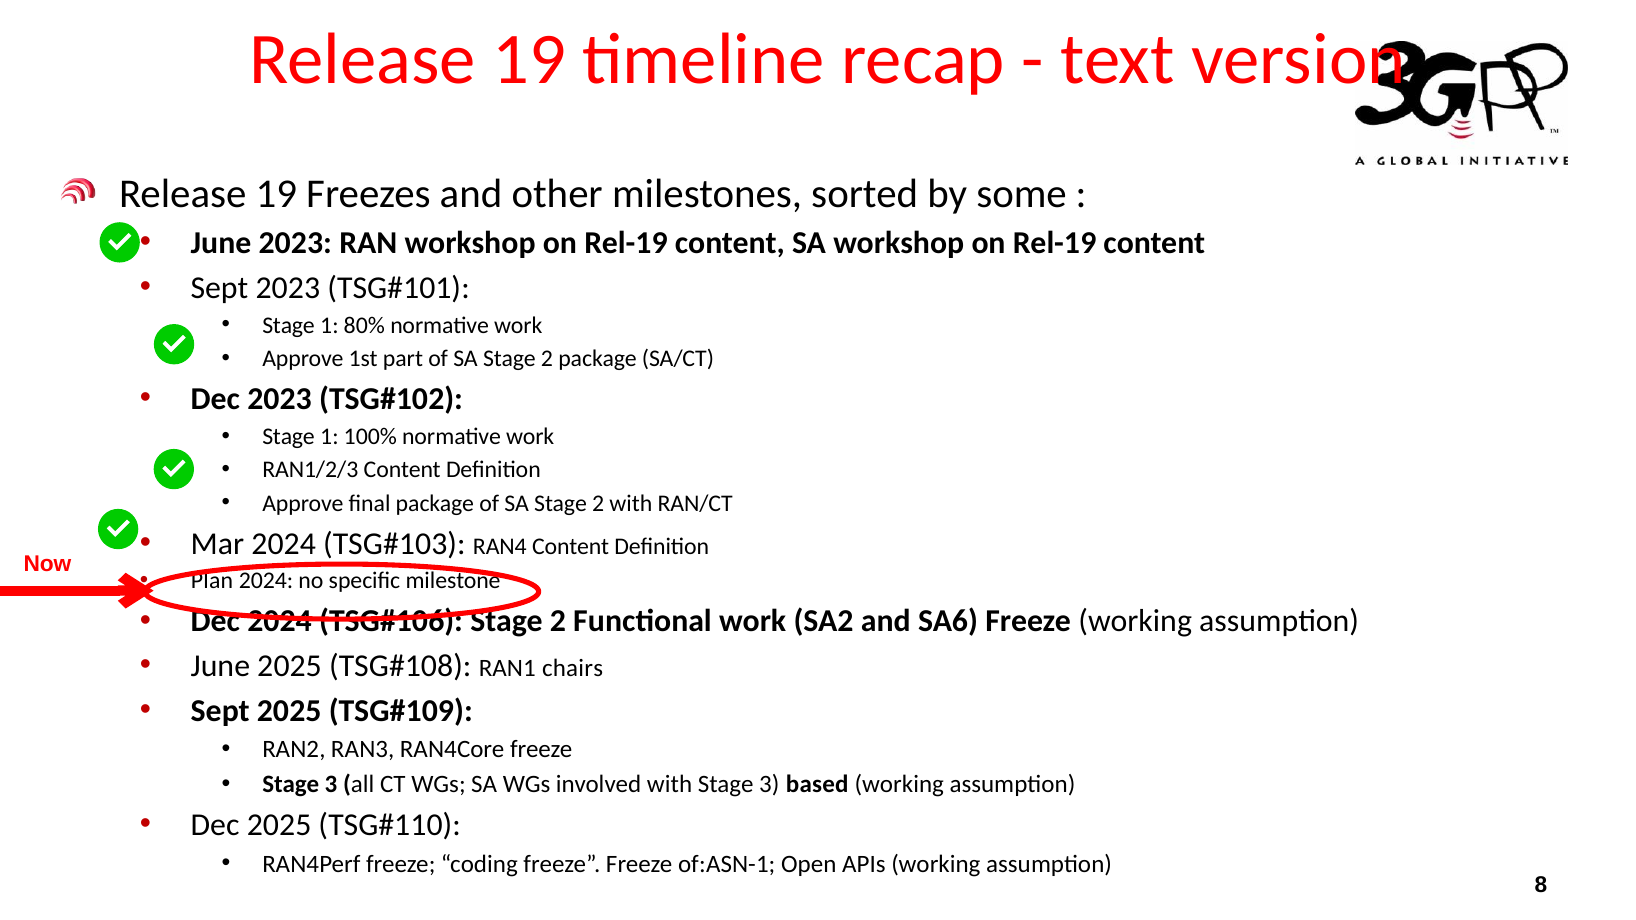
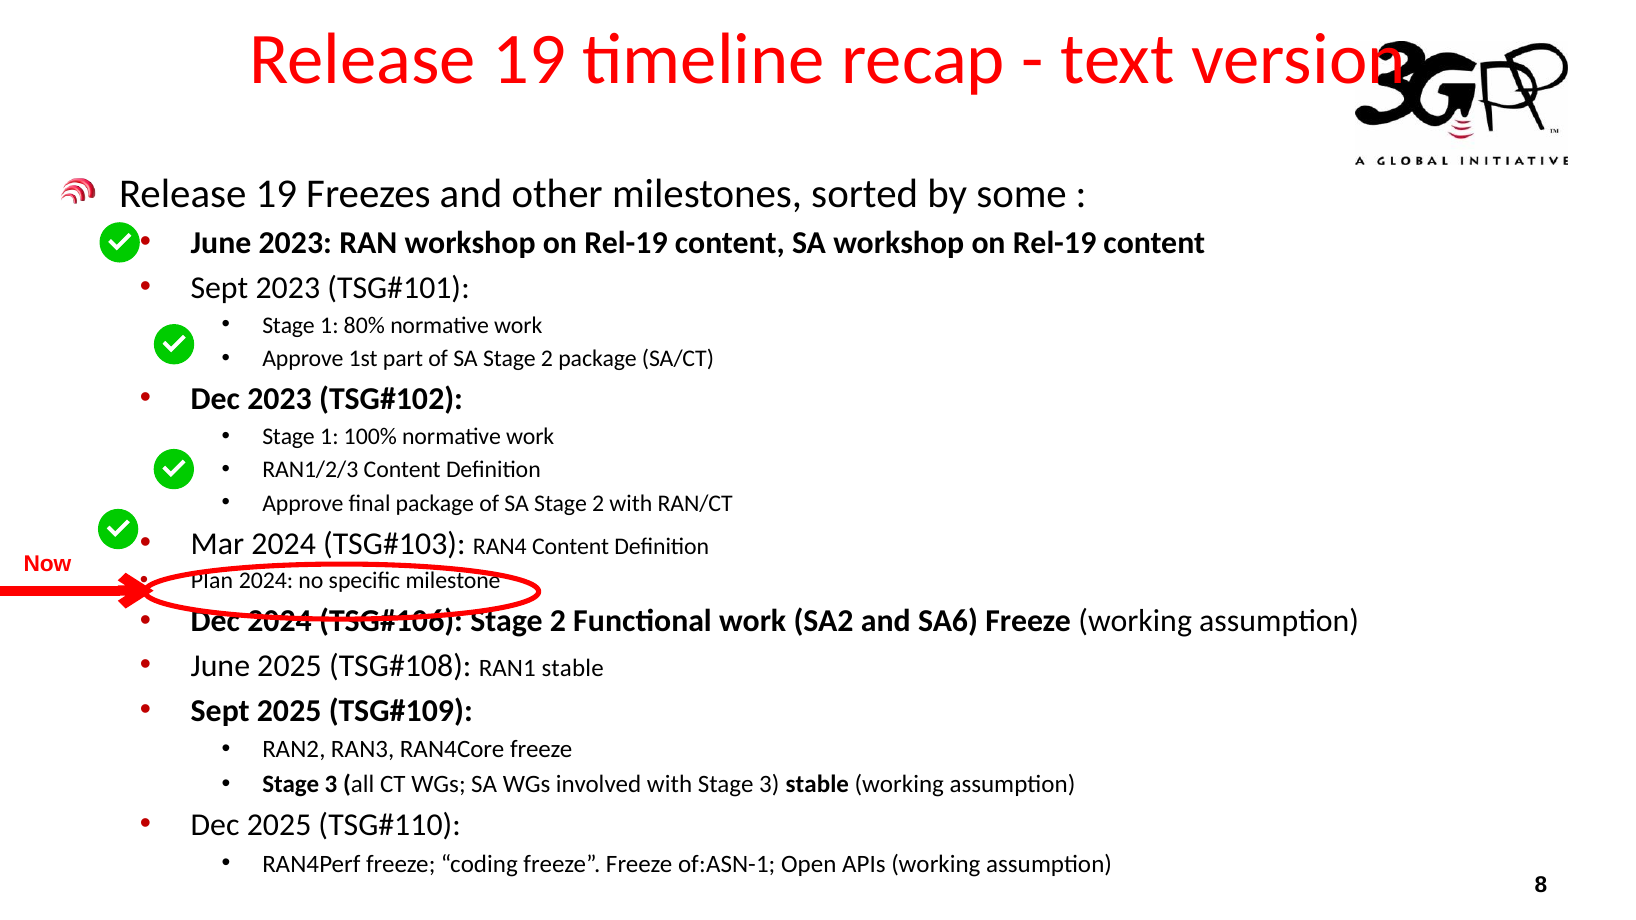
RAN1 chairs: chairs -> stable
3 based: based -> stable
